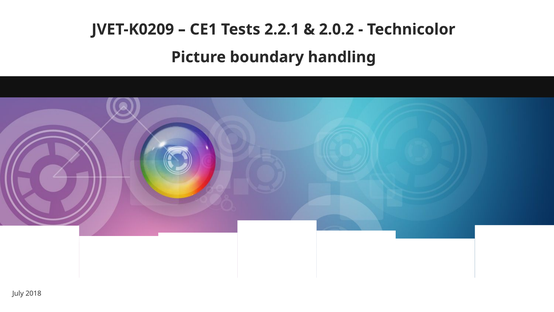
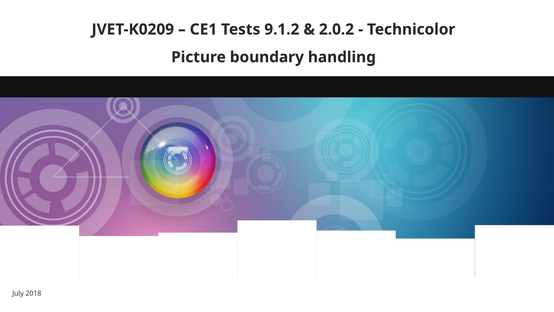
2.2.1: 2.2.1 -> 9.1.2
